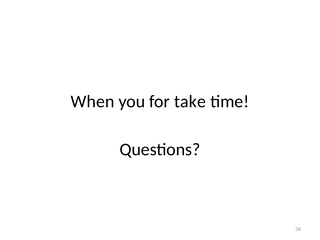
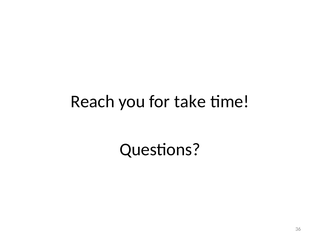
When: When -> Reach
